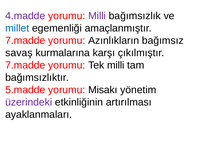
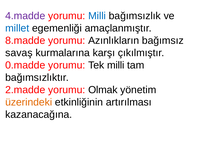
Milli at (97, 16) colour: purple -> blue
7.madde at (25, 41): 7.madde -> 8.madde
7.madde at (25, 65): 7.madde -> 0.madde
5.madde: 5.madde -> 2.madde
Misakı: Misakı -> Olmak
üzerindeki colour: purple -> orange
ayaklanmaları: ayaklanmaları -> kazanacağına
